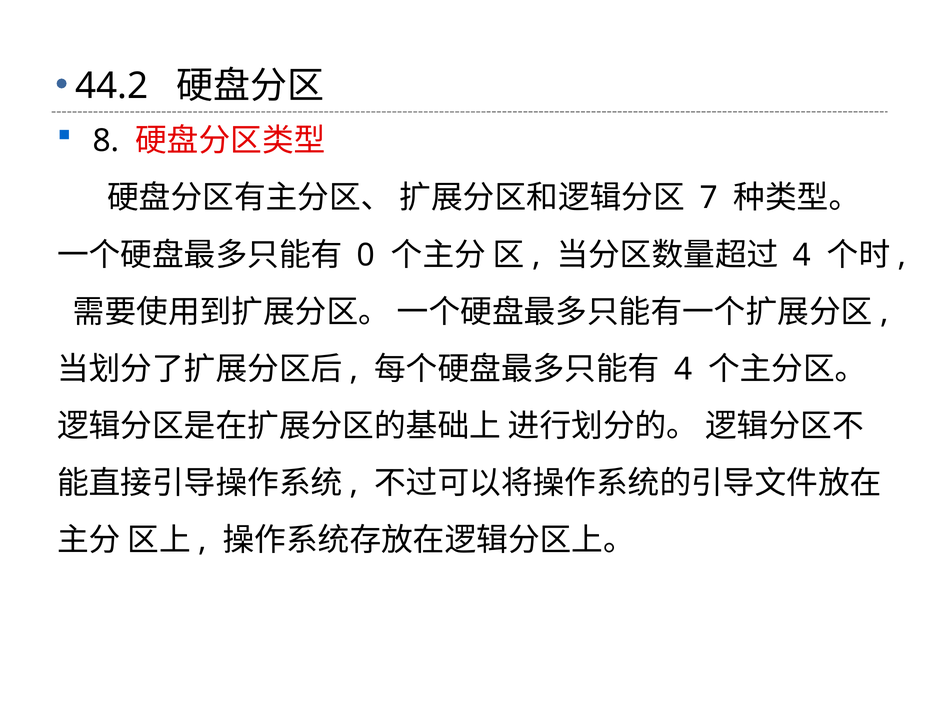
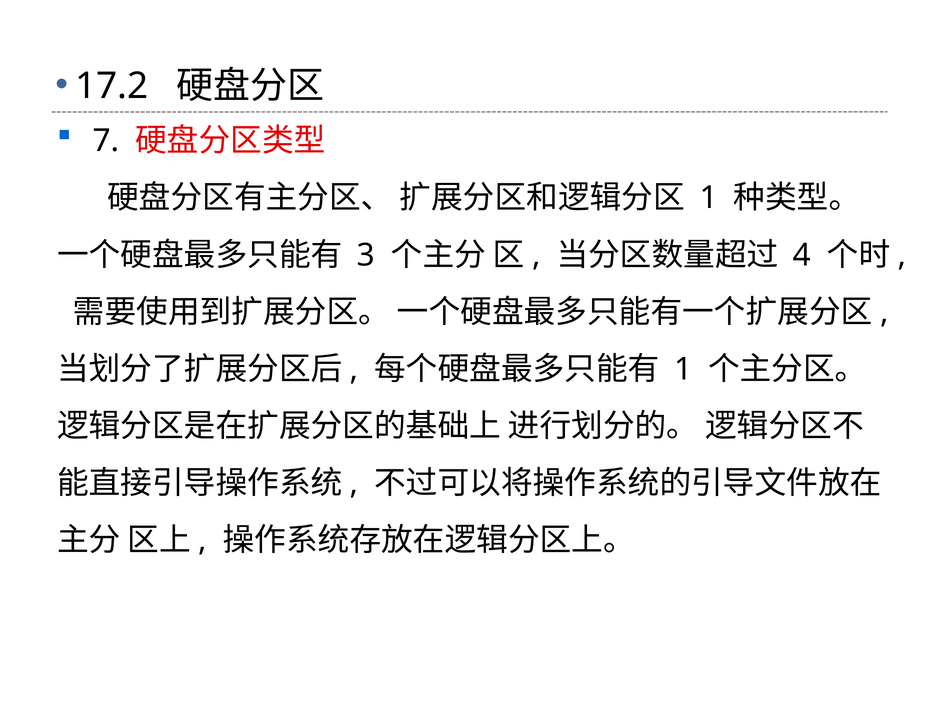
44.2: 44.2 -> 17.2
8: 8 -> 7
7 at (709, 198): 7 -> 1
0: 0 -> 3
4 at (683, 369): 4 -> 1
